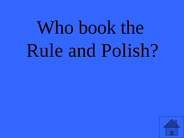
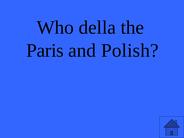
book: book -> della
Rule: Rule -> Paris
